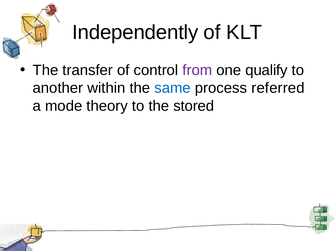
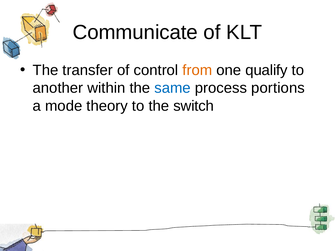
Independently: Independently -> Communicate
from colour: purple -> orange
referred: referred -> portions
stored: stored -> switch
